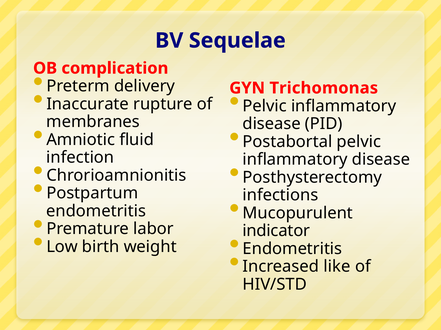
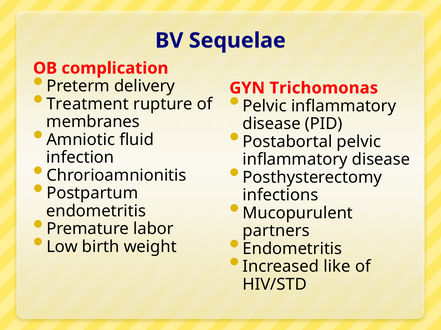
Inaccurate: Inaccurate -> Treatment
indicator: indicator -> partners
